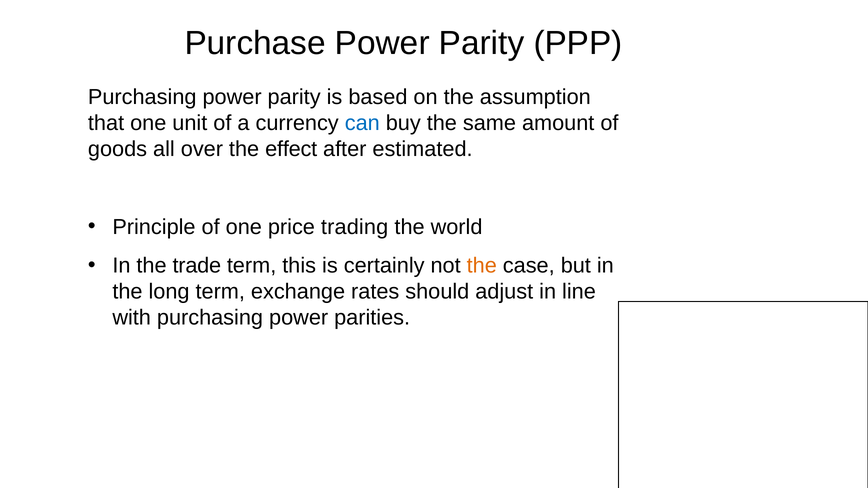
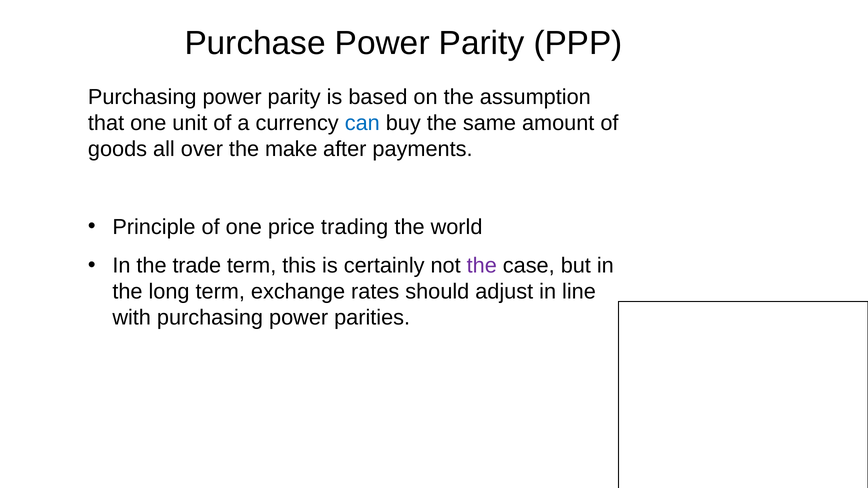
effect: effect -> make
estimated: estimated -> payments
the at (482, 266) colour: orange -> purple
